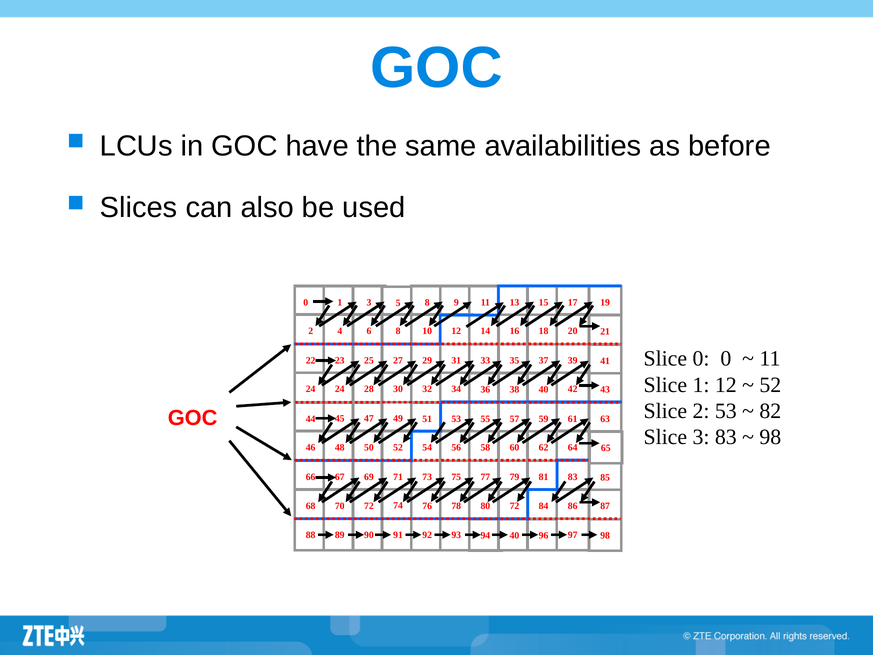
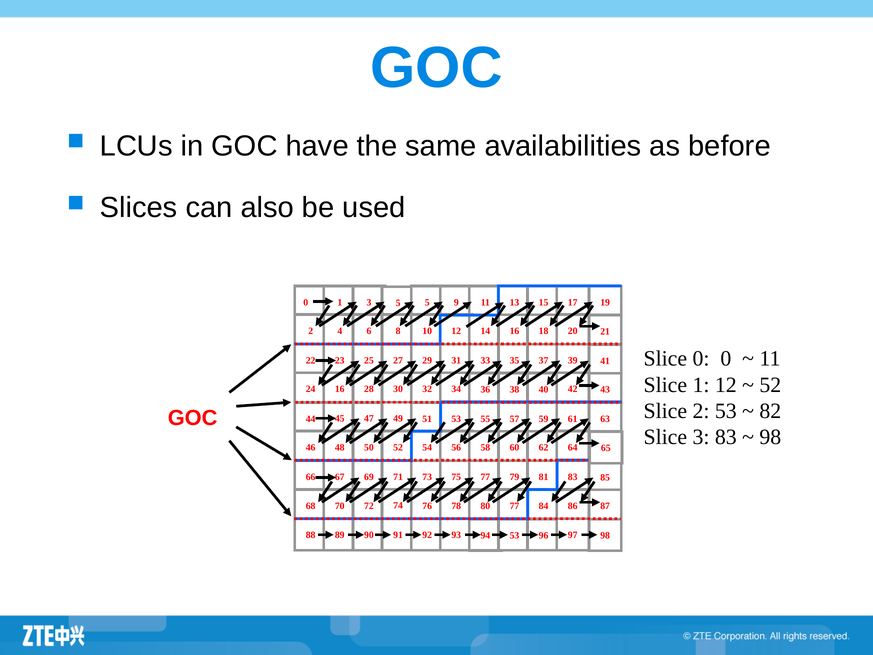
5 8: 8 -> 5
24 24: 24 -> 16
80 72: 72 -> 77
94 40: 40 -> 53
